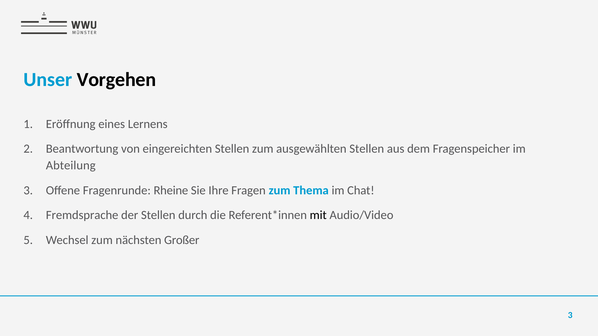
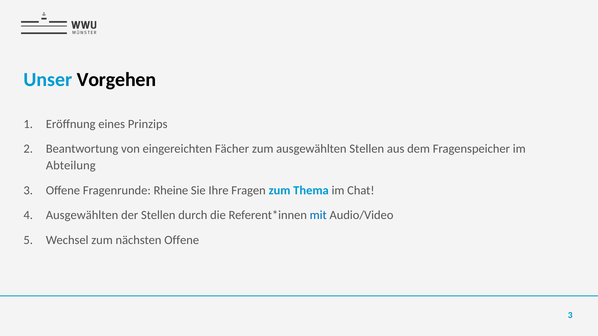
Lernens: Lernens -> Prinzips
eingereichten Stellen: Stellen -> Fächer
Fremdsprache at (82, 215): Fremdsprache -> Ausgewählten
mit colour: black -> blue
nächsten Großer: Großer -> Offene
